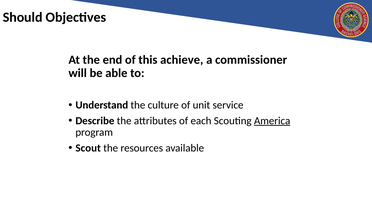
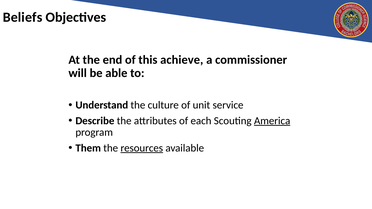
Should: Should -> Beliefs
Scout: Scout -> Them
resources underline: none -> present
